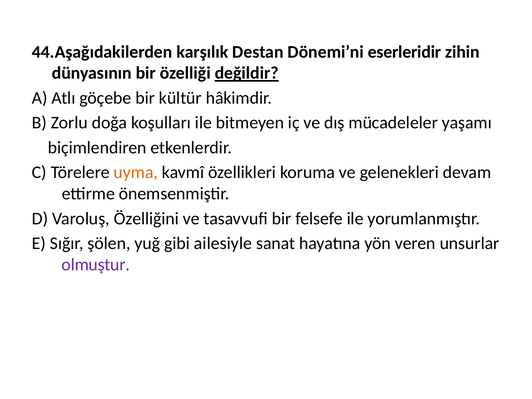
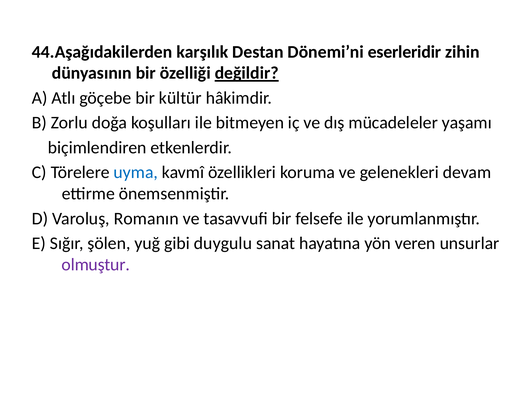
uyma colour: orange -> blue
Özelliğini: Özelliğini -> Romanın
ailesiyle: ailesiyle -> duygulu
